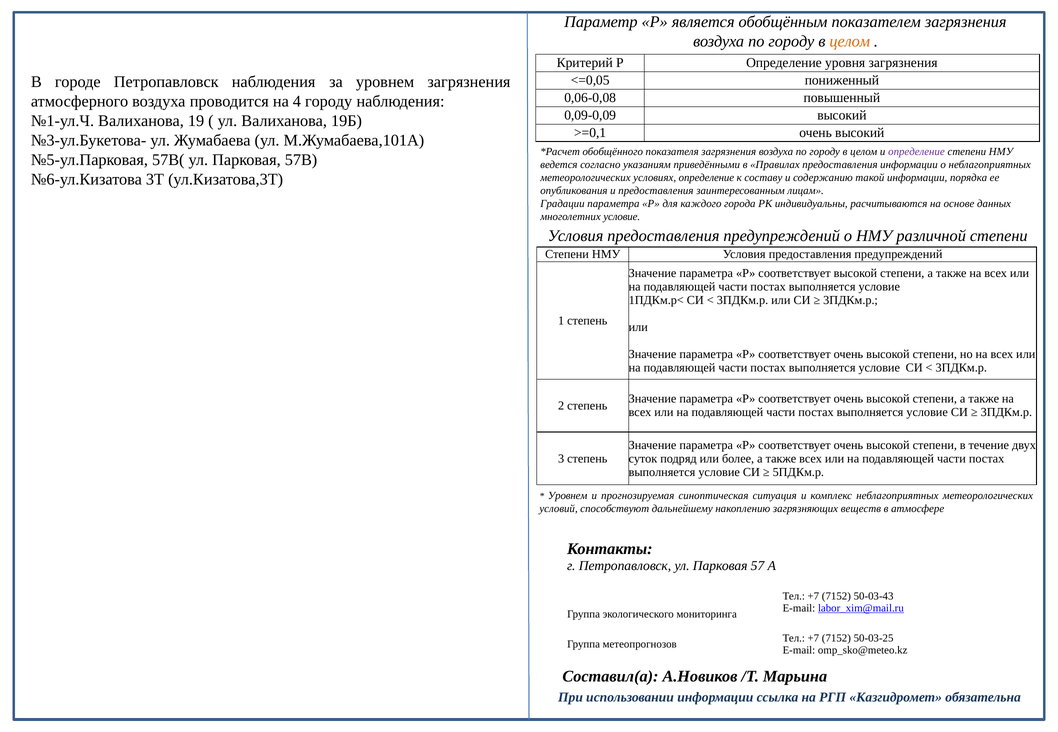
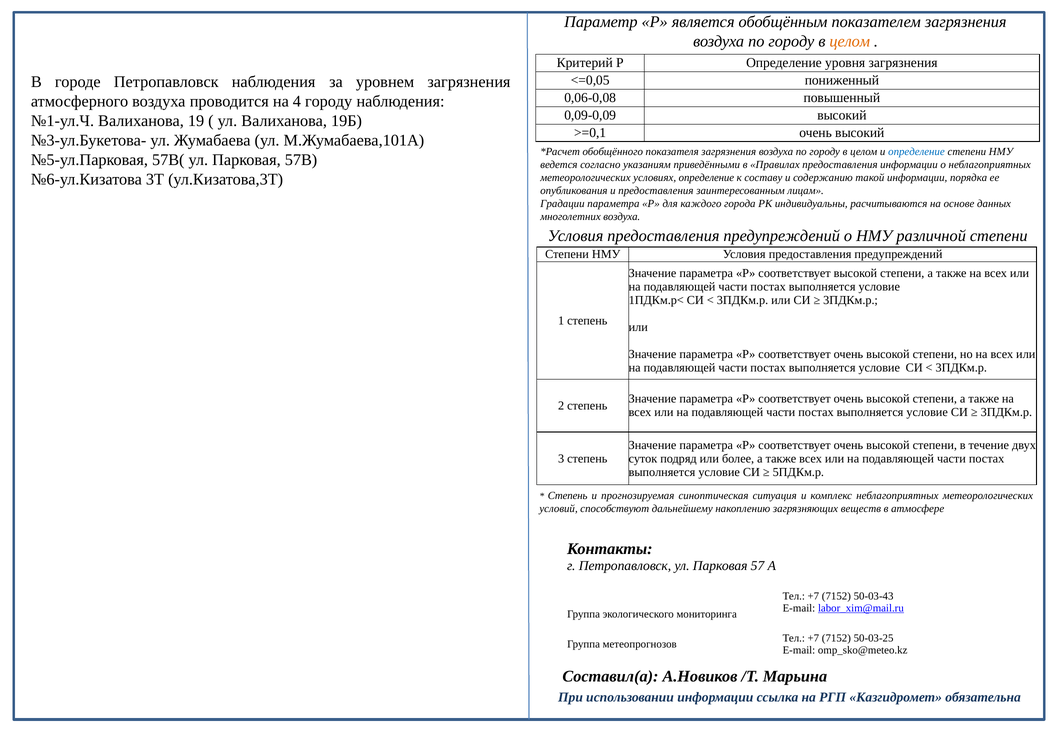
определение at (916, 152) colour: purple -> blue
многолетних условие: условие -> воздуха
Уровнем at (568, 496): Уровнем -> Степень
